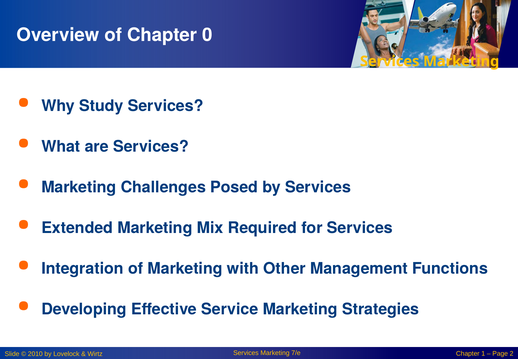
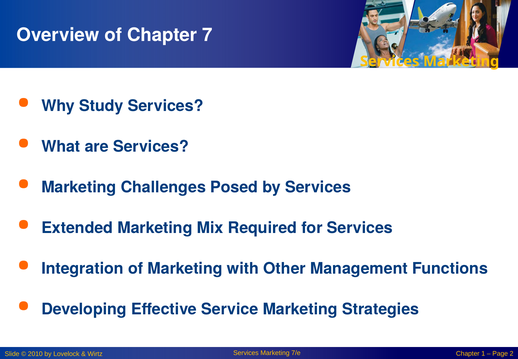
0: 0 -> 7
